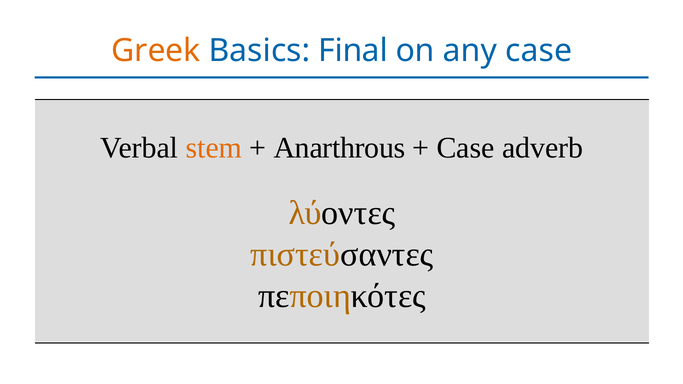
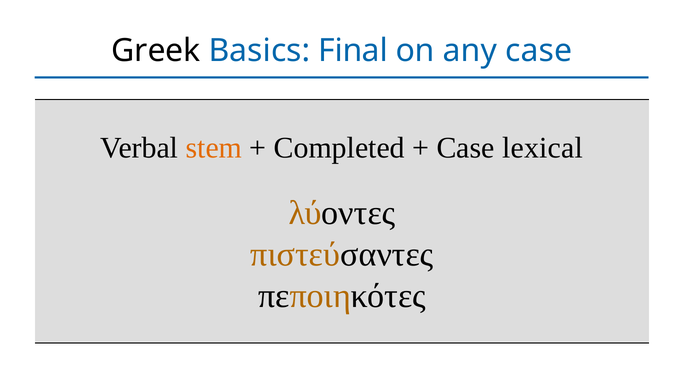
Greek colour: orange -> black
Anarthrous: Anarthrous -> Completed
adverb: adverb -> lexical
